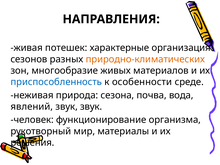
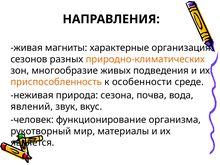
потешек: потешек -> магниты
материалов: материалов -> подведения
приспособленность colour: blue -> orange
звук звук: звук -> вкус
решения: решения -> является
